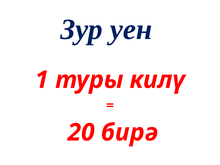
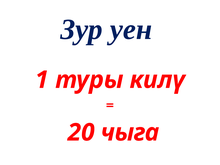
бирә: бирә -> чыга
